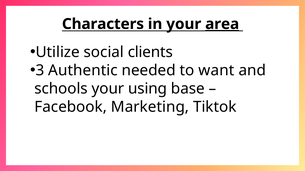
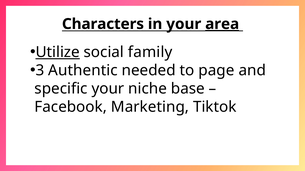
Utilize underline: none -> present
clients: clients -> family
want: want -> page
schools: schools -> specific
using: using -> niche
